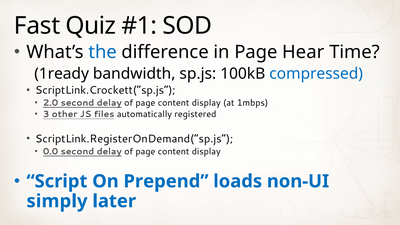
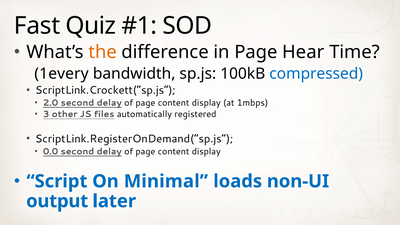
the colour: blue -> orange
1ready: 1ready -> 1every
Prepend: Prepend -> Minimal
simply: simply -> output
